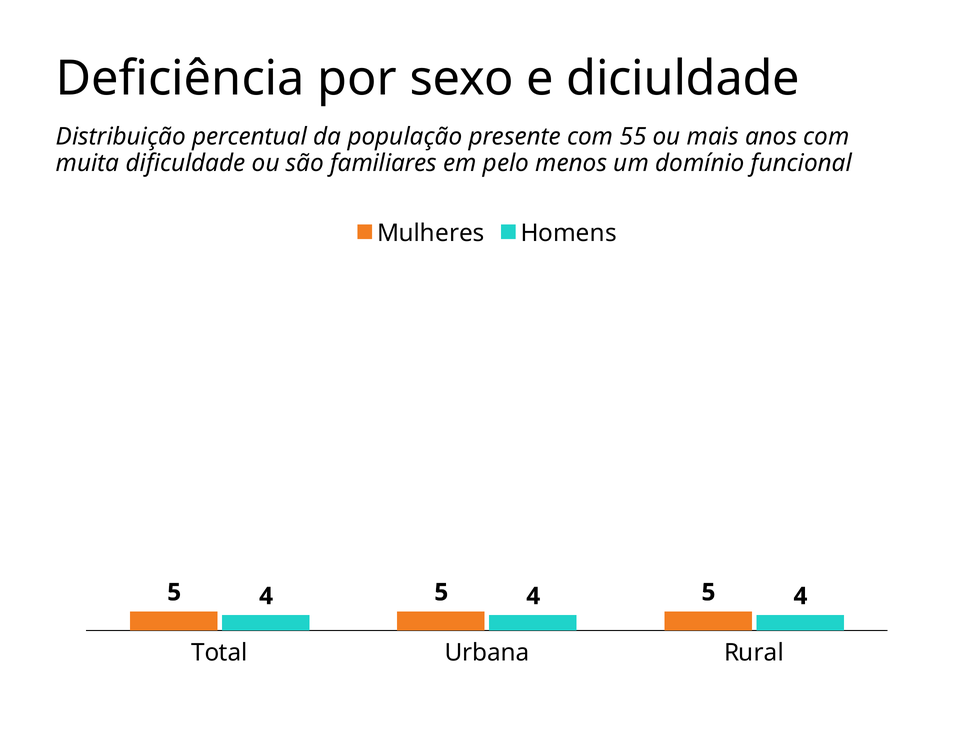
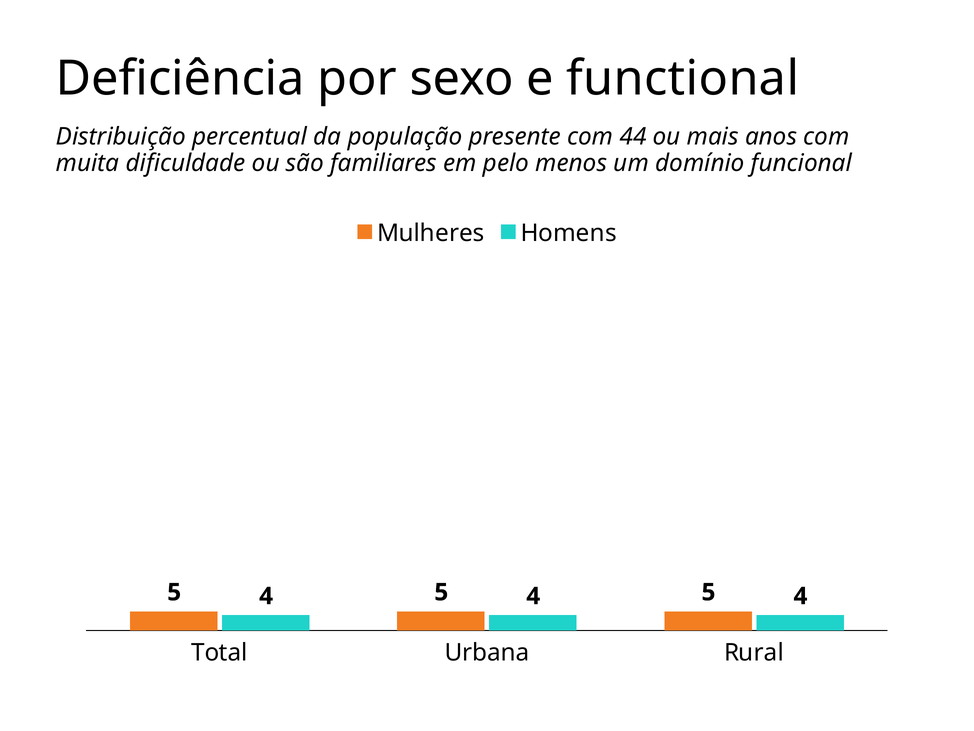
diciuldade: diciuldade -> functional
55: 55 -> 44
